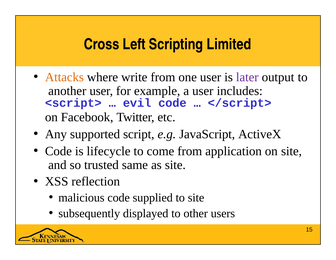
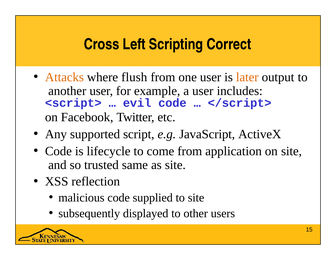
Limited: Limited -> Correct
write: write -> flush
later colour: purple -> orange
